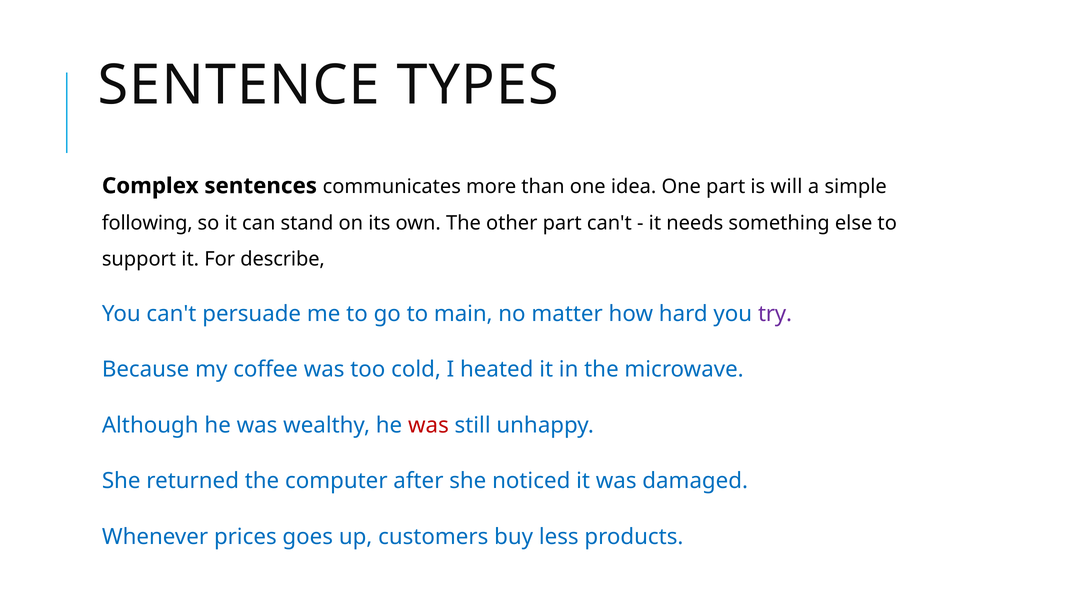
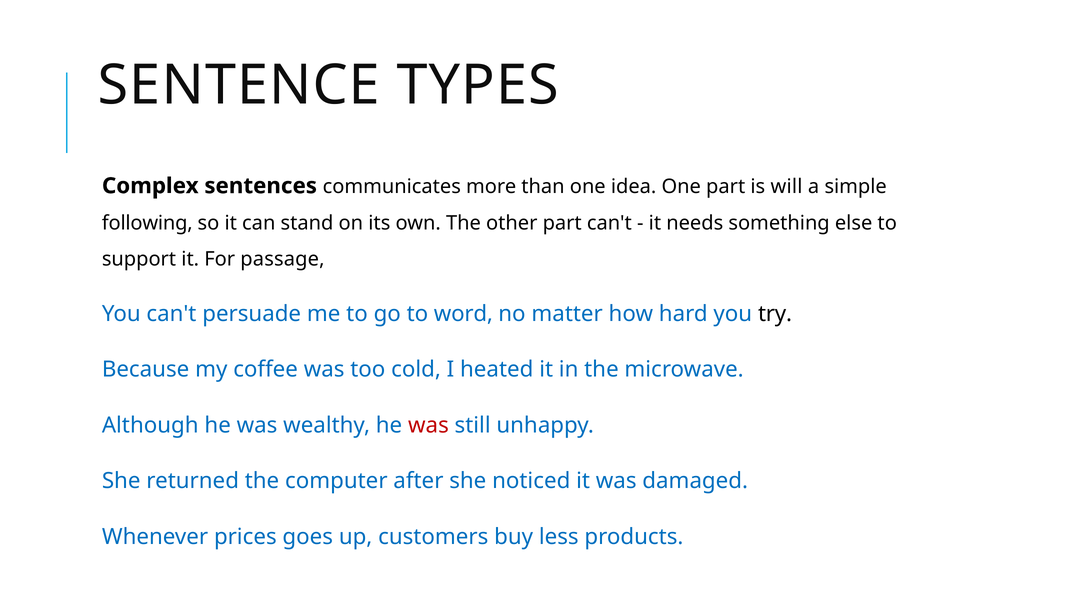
describe: describe -> passage
main: main -> word
try colour: purple -> black
